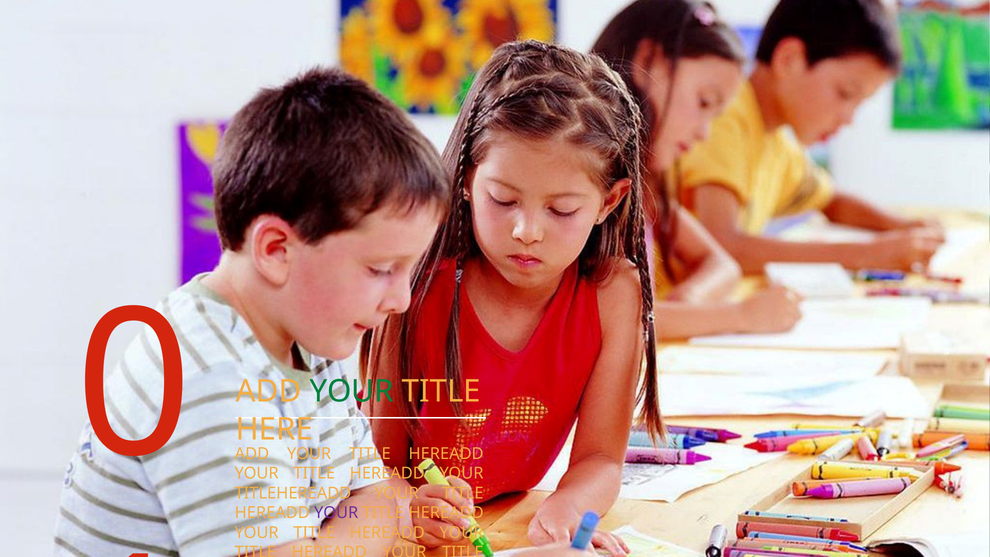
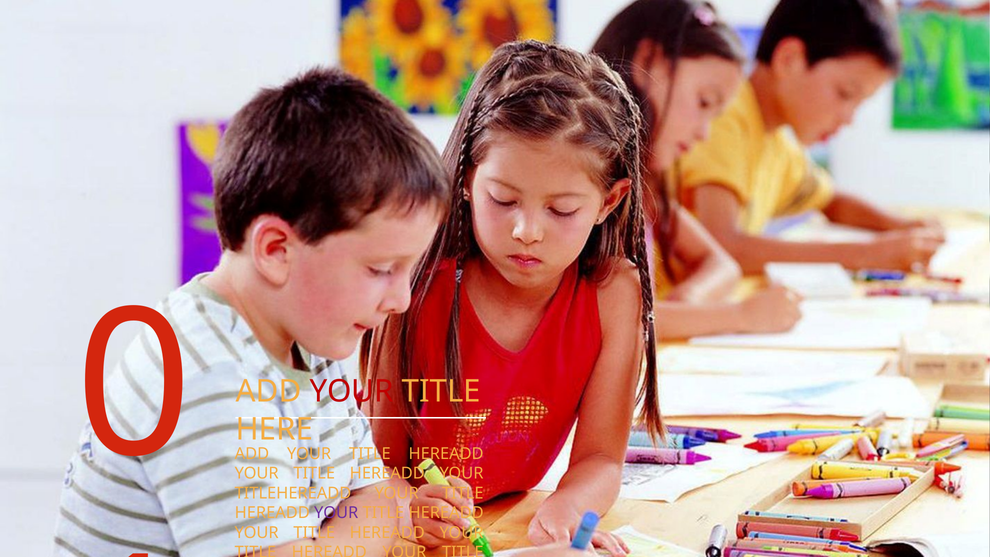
YOUR at (352, 392) colour: green -> red
